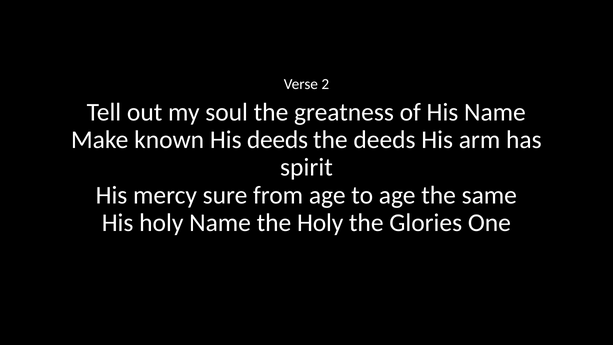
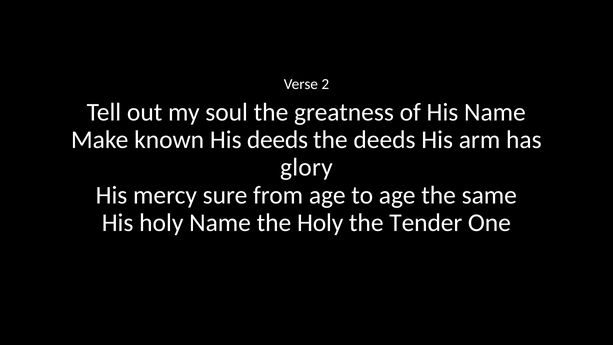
spirit: spirit -> glory
Glories: Glories -> Tender
